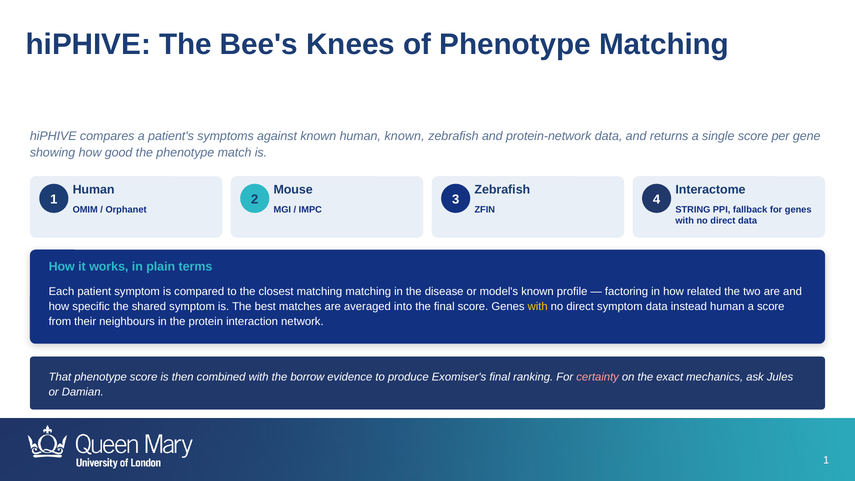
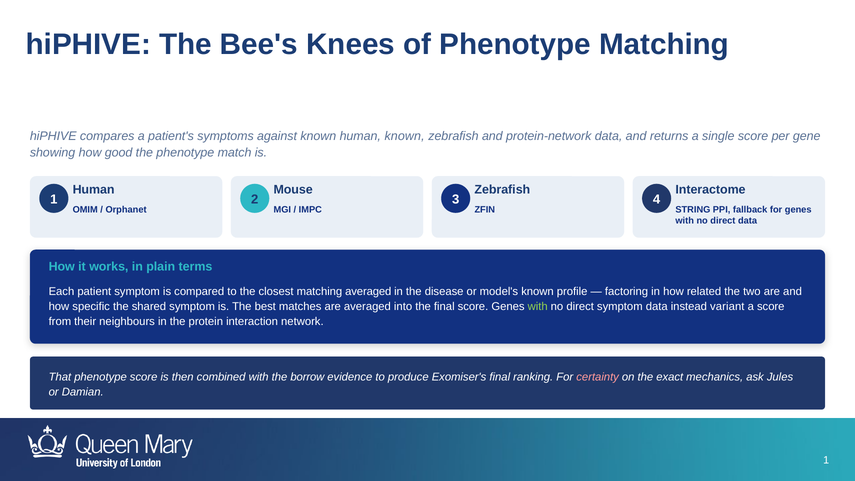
matching matching: matching -> averaged
with at (538, 306) colour: yellow -> light green
instead human: human -> variant
